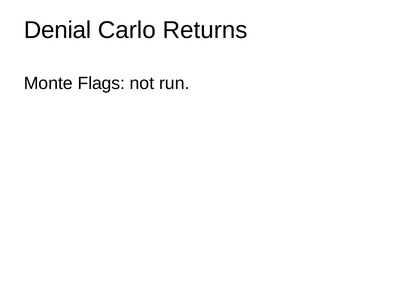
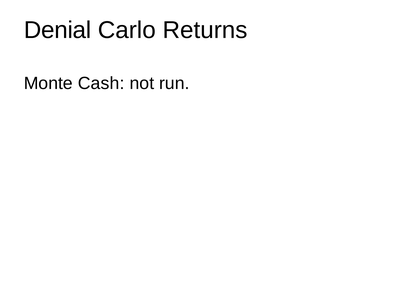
Flags: Flags -> Cash
